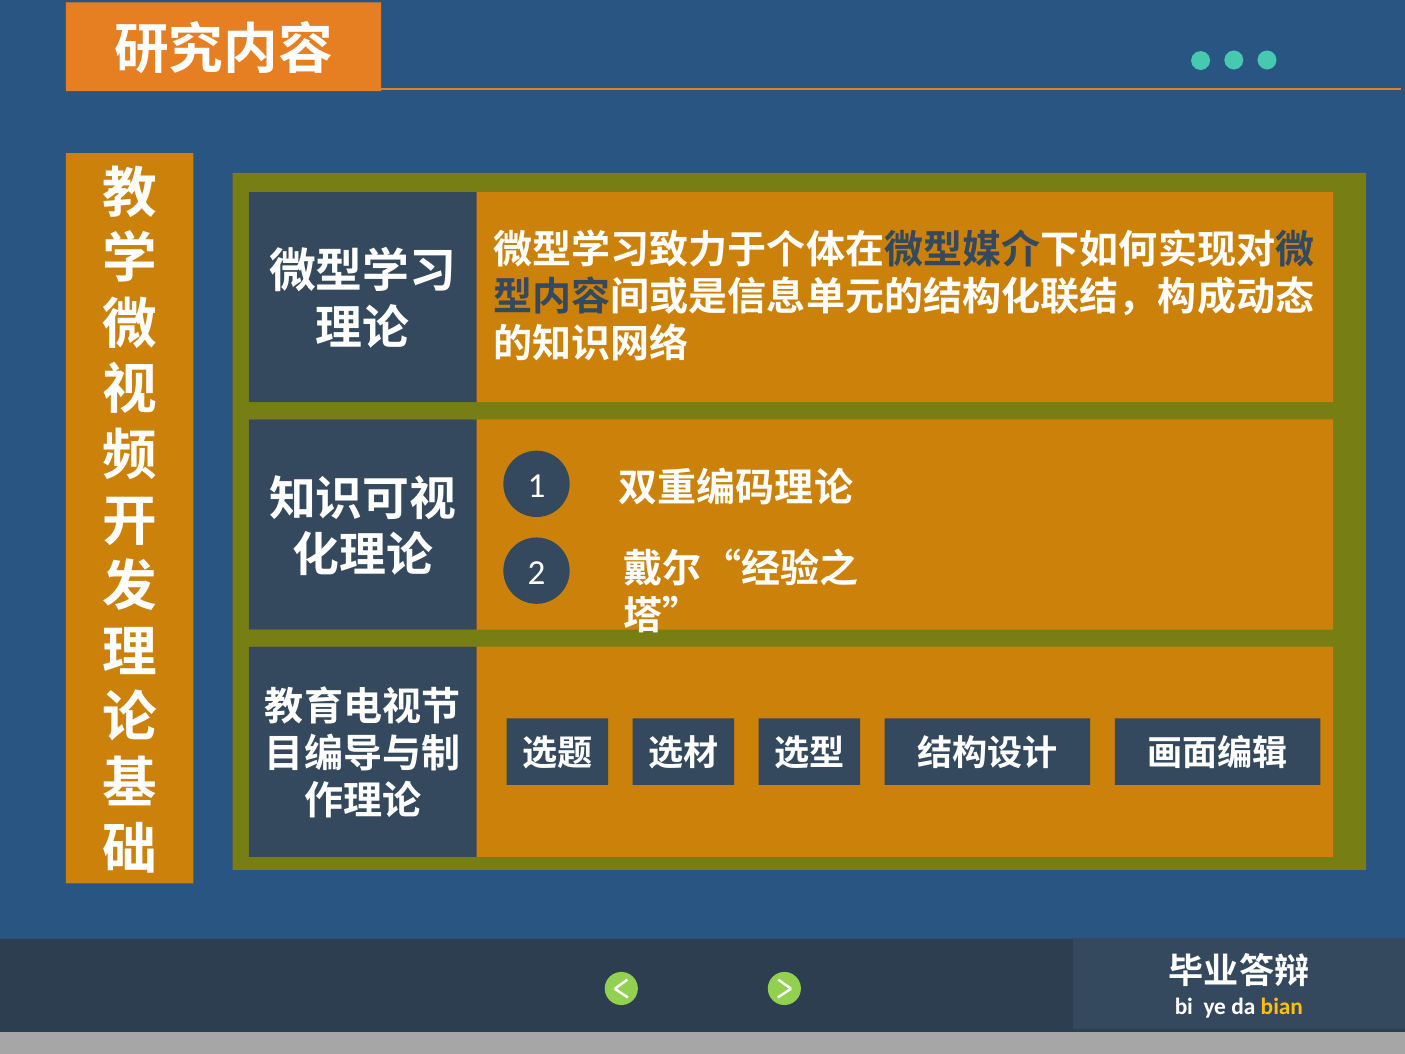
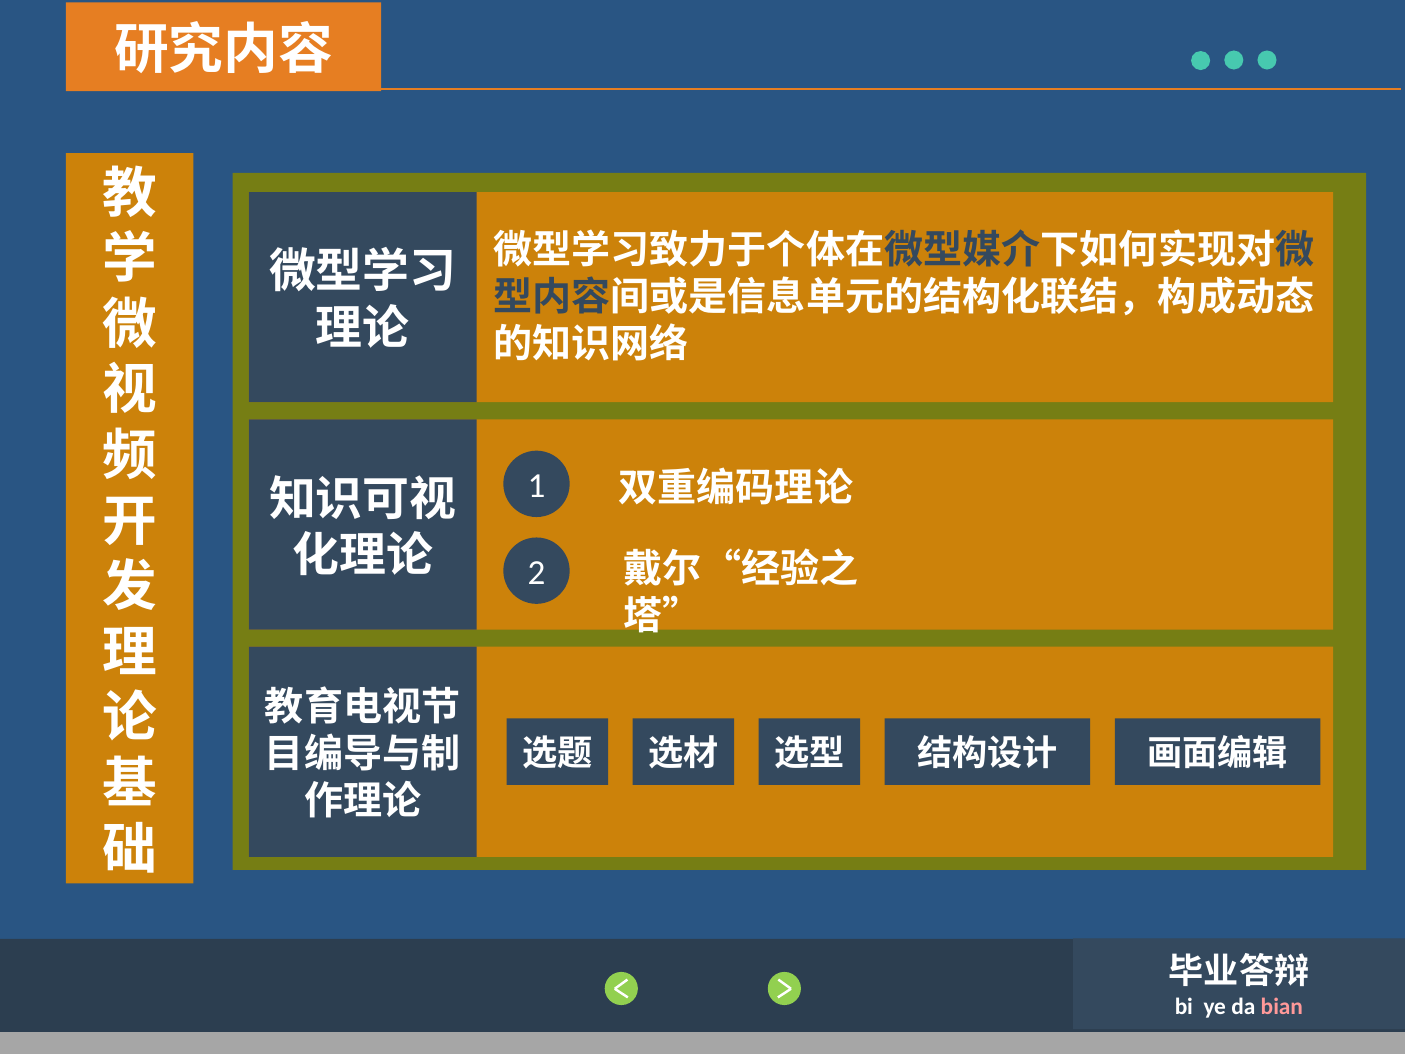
bian colour: yellow -> pink
